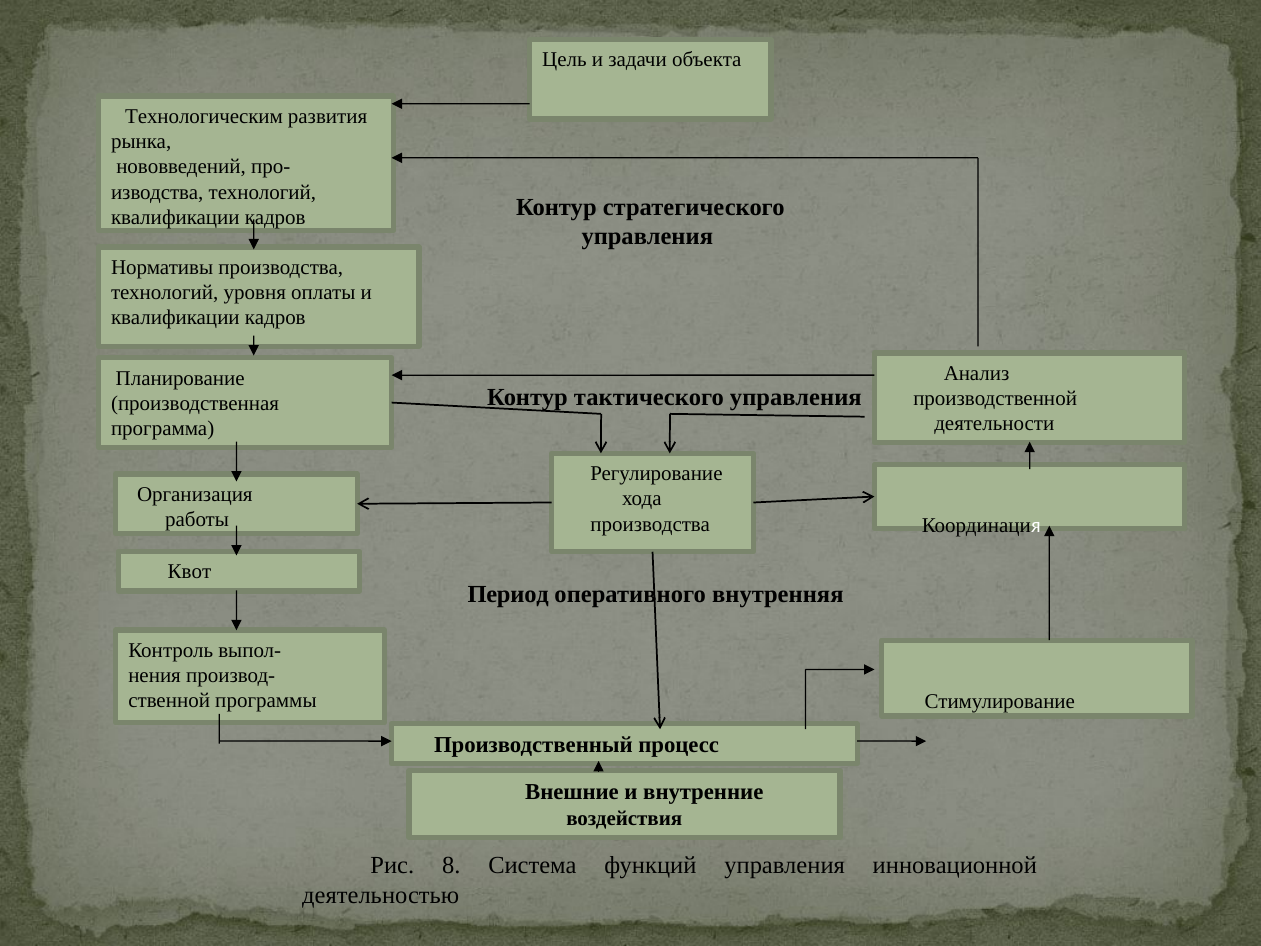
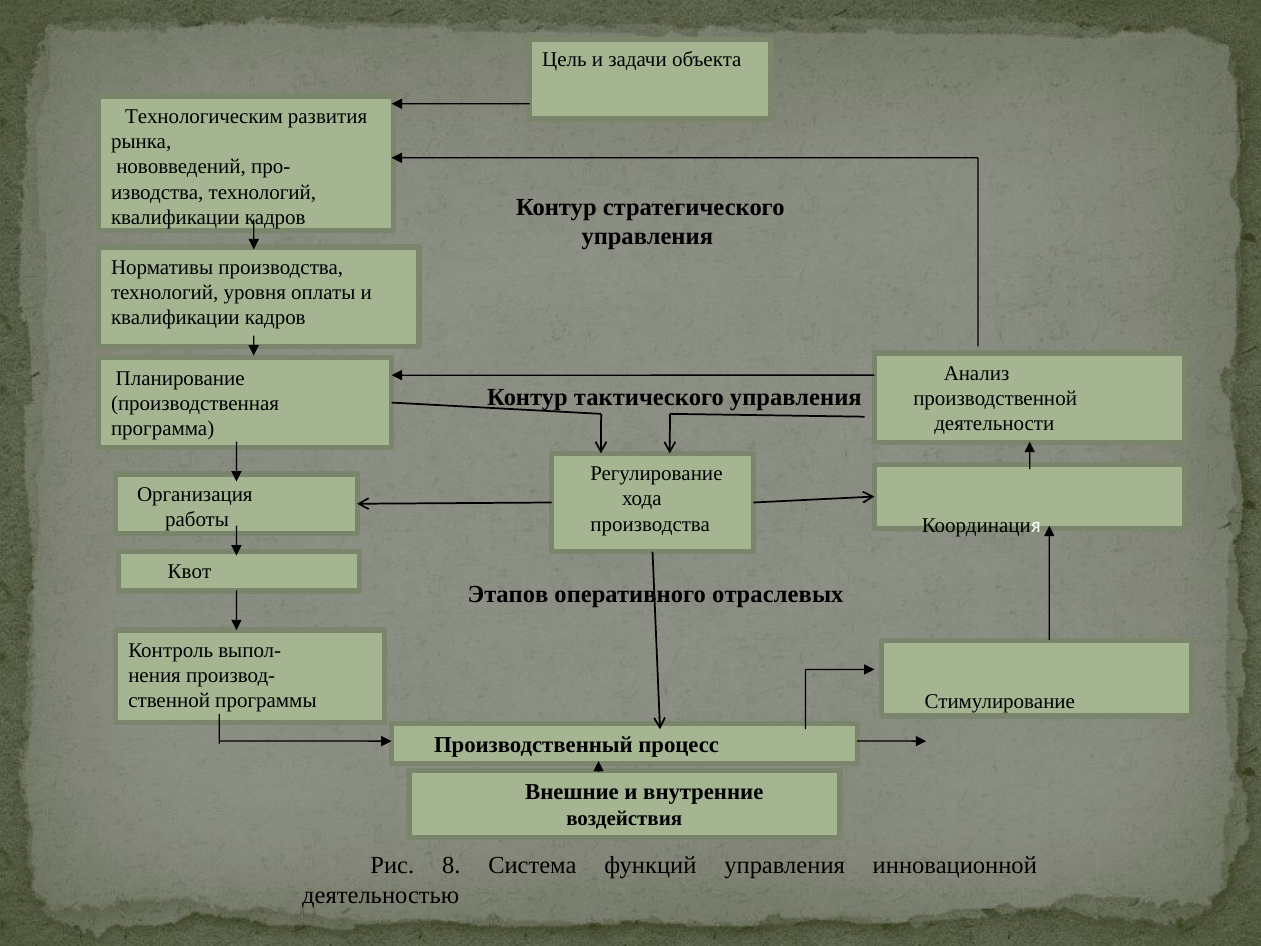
Период: Период -> Этапов
внутренняя: внутренняя -> отраслевых
